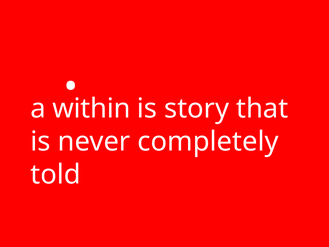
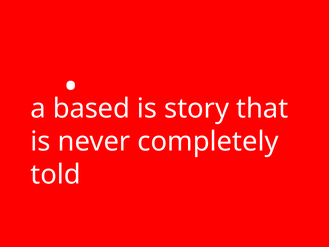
within: within -> based
